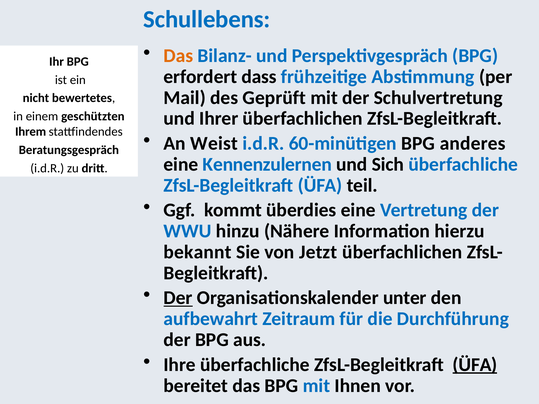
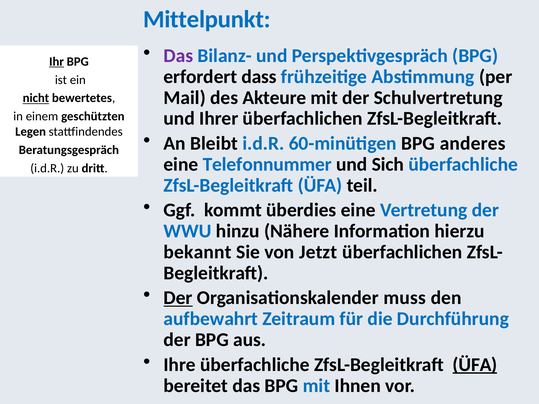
Schullebens: Schullebens -> Mittelpunkt
Das at (178, 56) colour: orange -> purple
Ihr underline: none -> present
Geprüft: Geprüft -> Akteure
nicht underline: none -> present
Ihrem: Ihrem -> Legen
Weist: Weist -> Bleibt
Kennenzulernen: Kennenzulernen -> Telefonnummer
unter: unter -> muss
